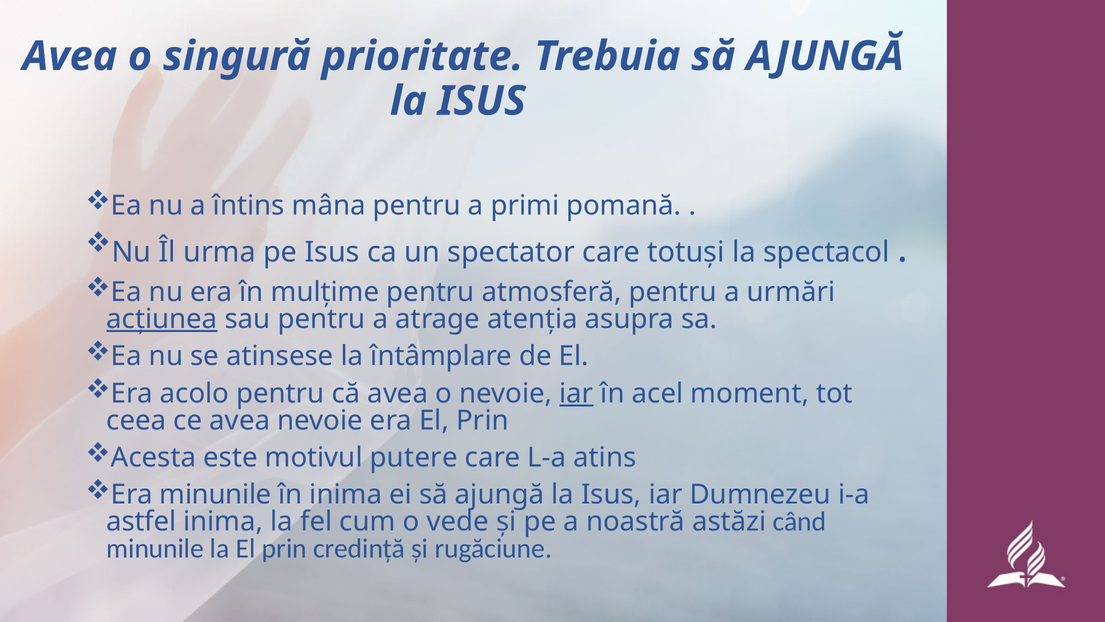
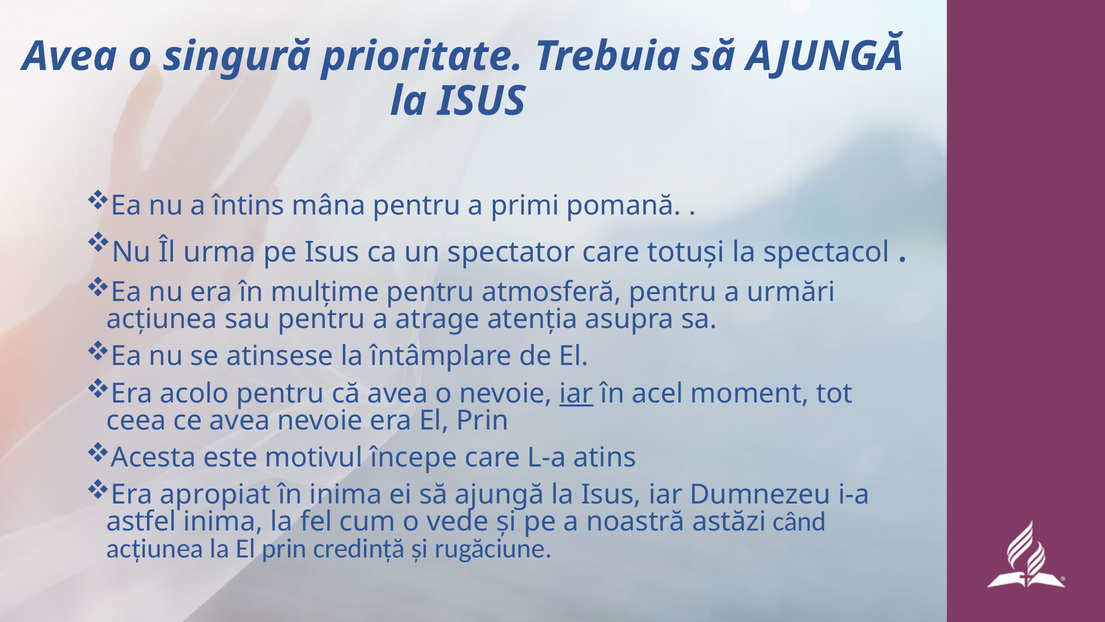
acțiunea at (162, 319) underline: present -> none
putere: putere -> începe
Era minunile: minunile -> apropiat
minunile at (155, 548): minunile -> acțiunea
